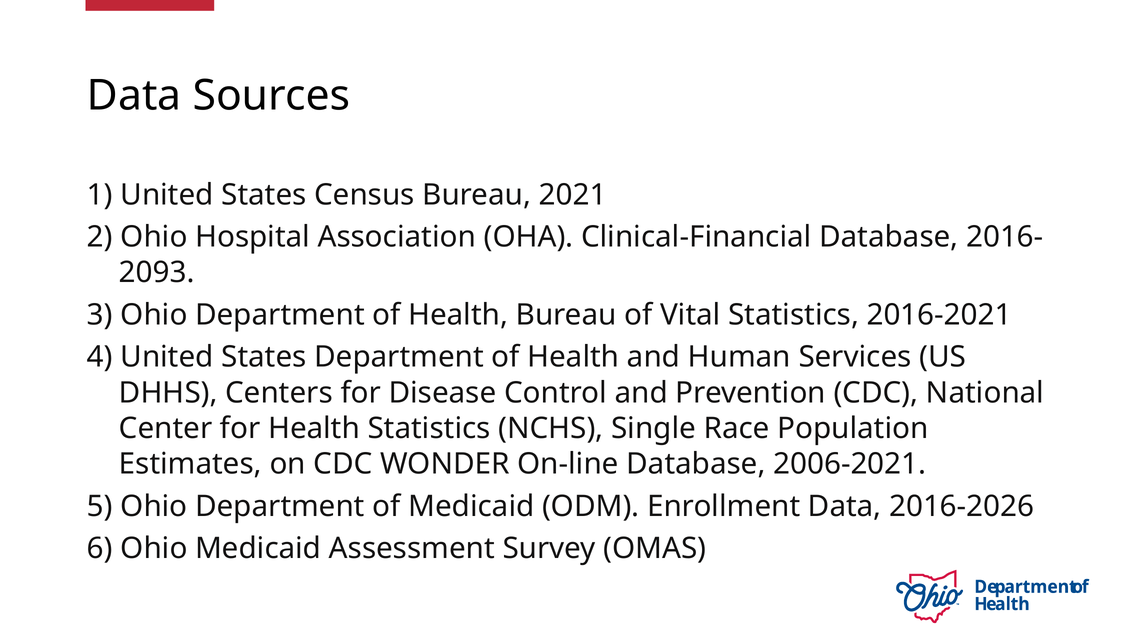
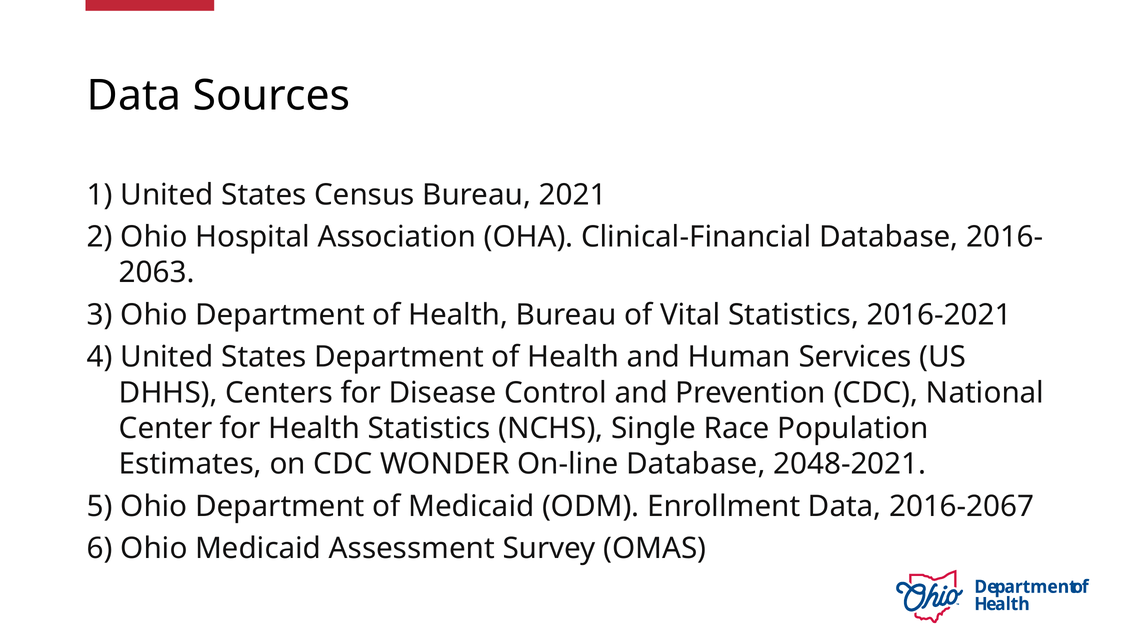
2093: 2093 -> 2063
2006-2021: 2006-2021 -> 2048-2021
2016-2026: 2016-2026 -> 2016-2067
